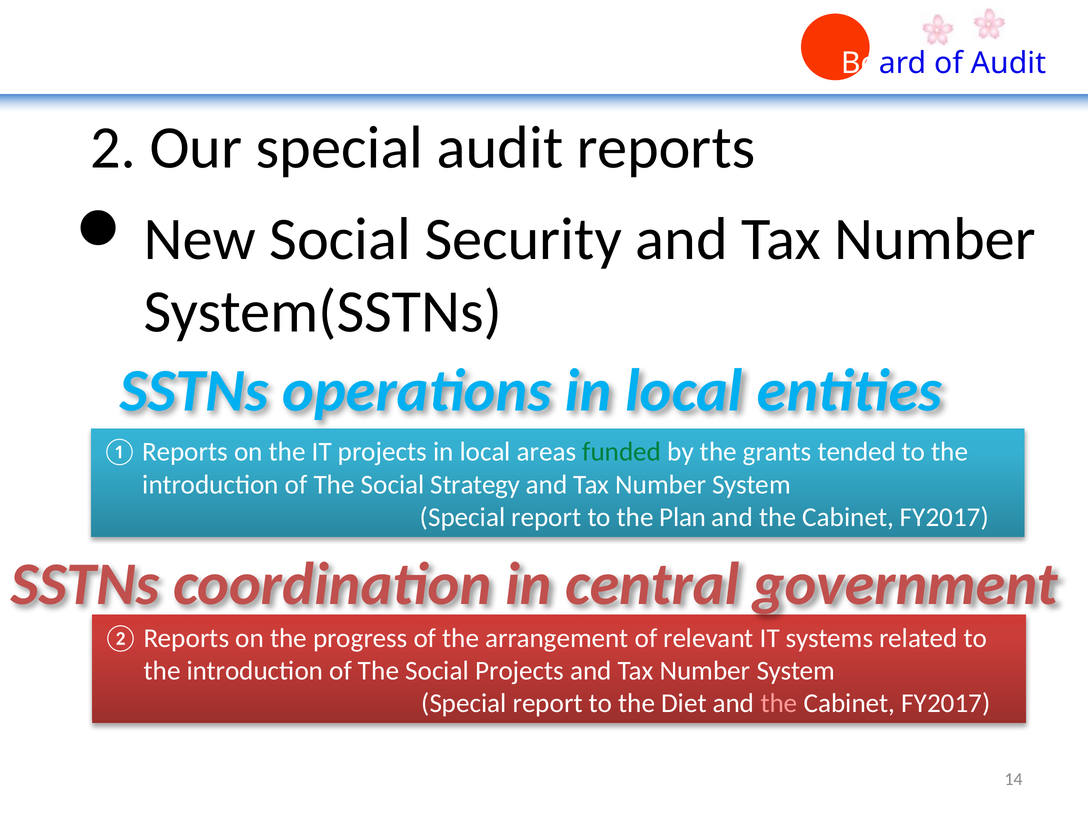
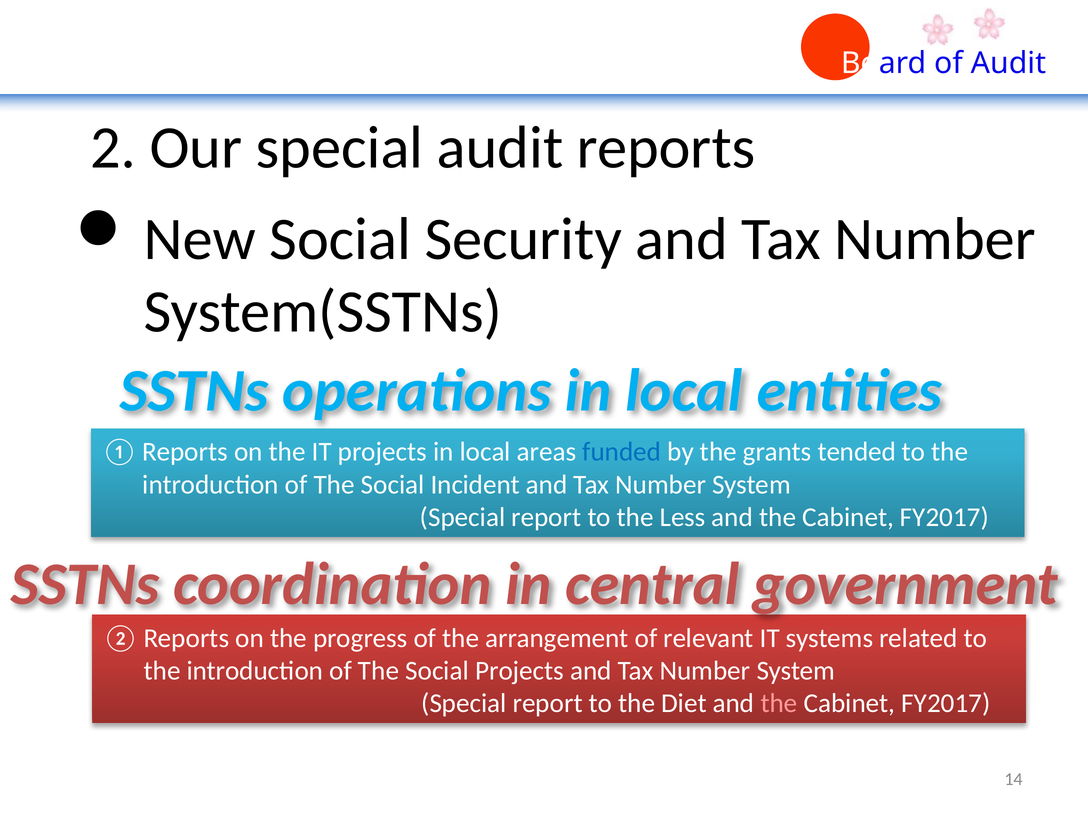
funded colour: green -> blue
Strategy: Strategy -> Incident
Plan: Plan -> Less
